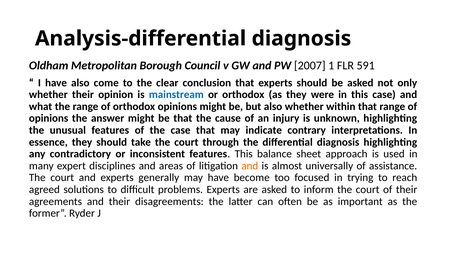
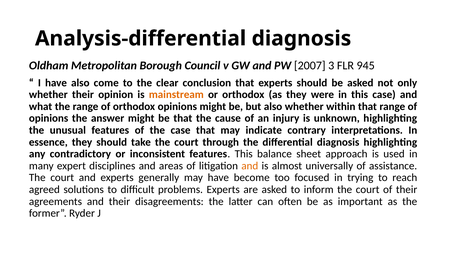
1: 1 -> 3
591: 591 -> 945
mainstream colour: blue -> orange
